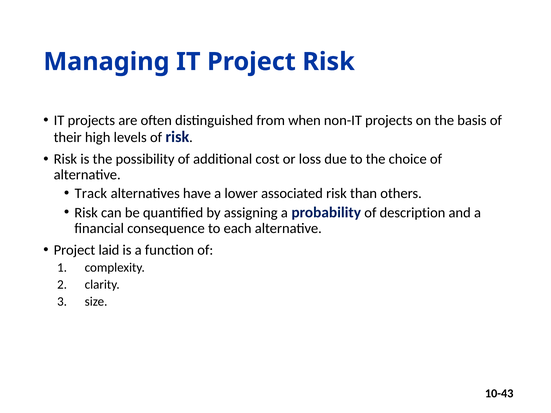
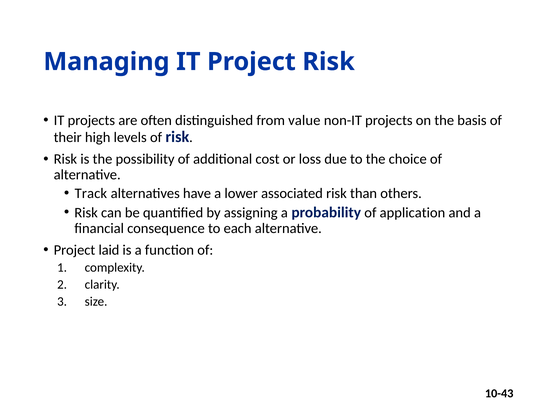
when: when -> value
description: description -> application
